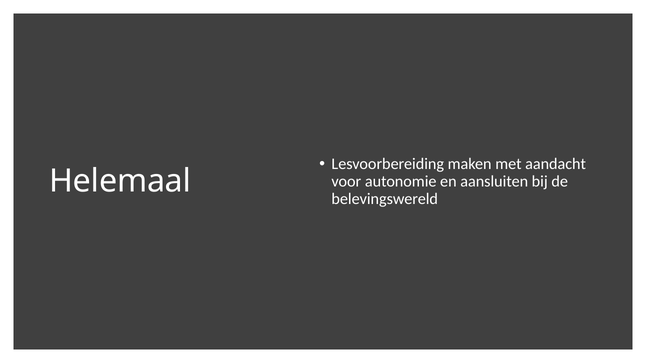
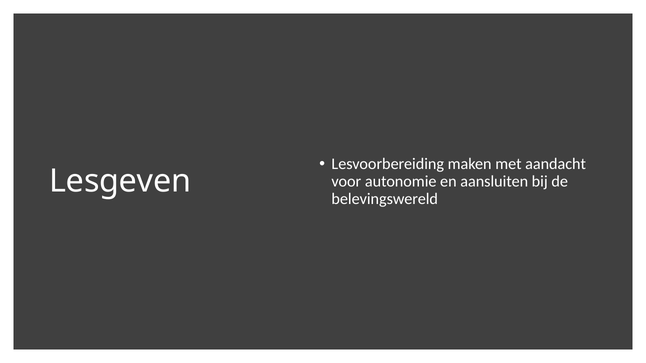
Helemaal: Helemaal -> Lesgeven
